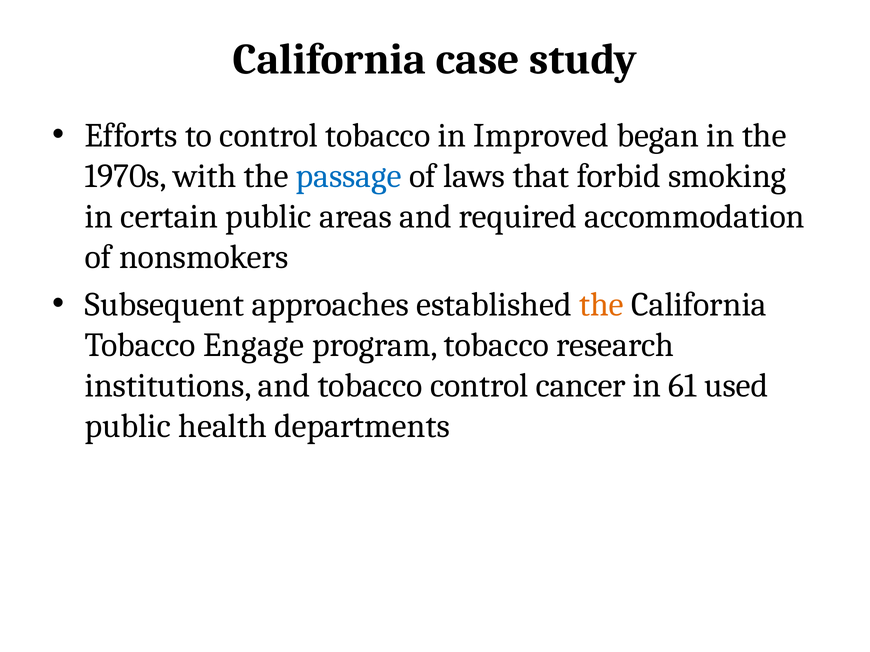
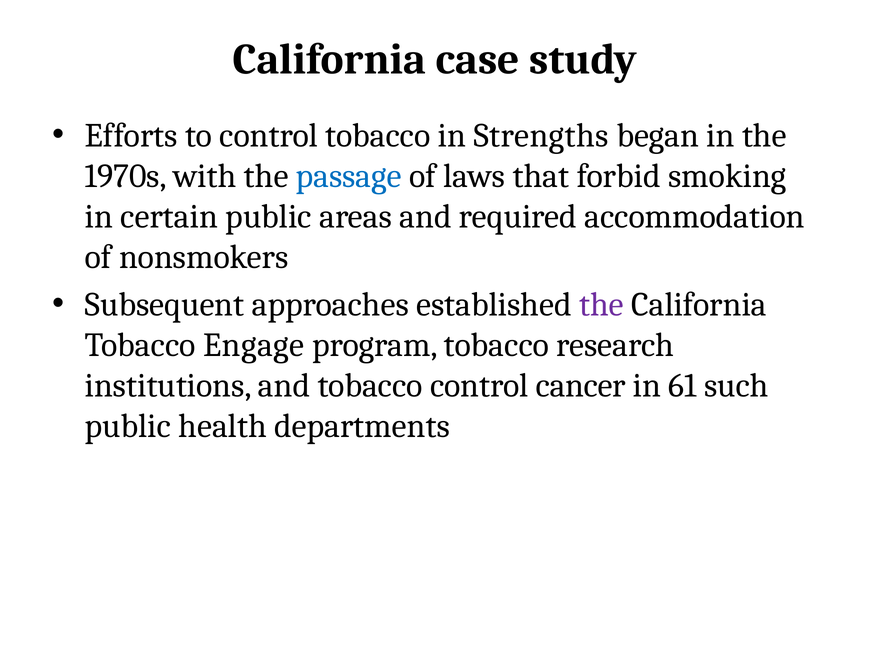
Improved: Improved -> Strengths
the at (601, 305) colour: orange -> purple
used: used -> such
